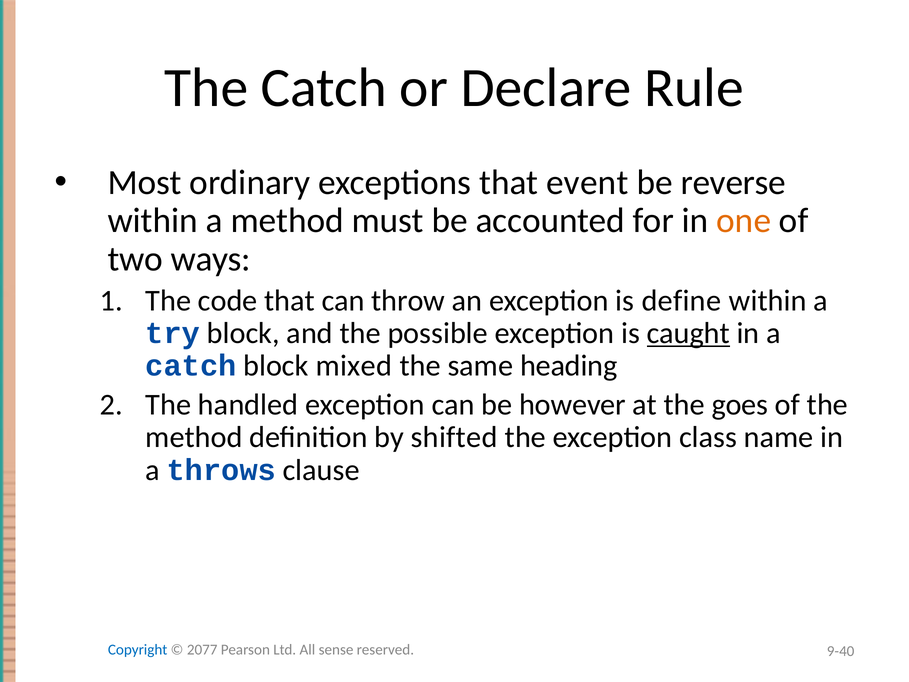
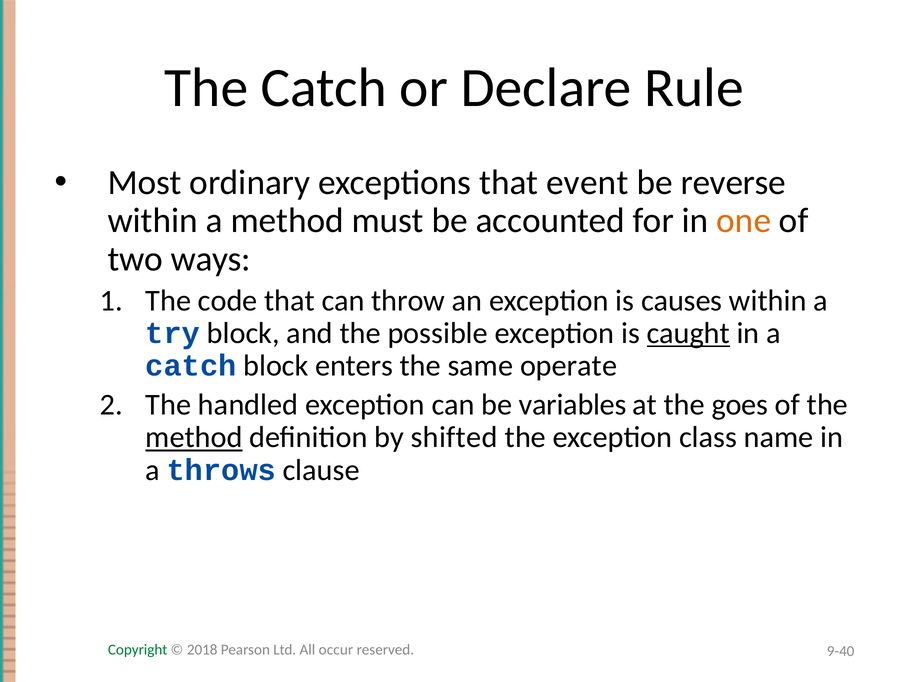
define: define -> causes
mixed: mixed -> enters
heading: heading -> operate
however: however -> variables
method at (194, 437) underline: none -> present
Copyright colour: blue -> green
2077: 2077 -> 2018
sense: sense -> occur
